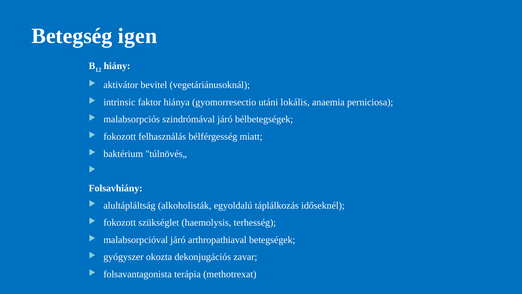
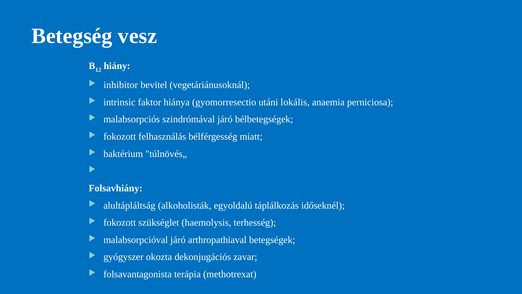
igen: igen -> vesz
aktivátor: aktivátor -> inhibitor
